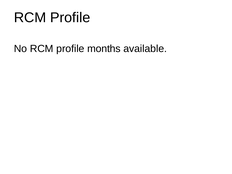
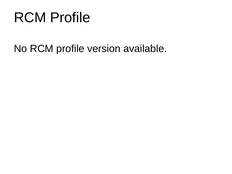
months: months -> version
